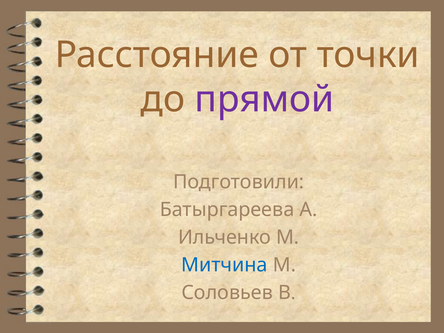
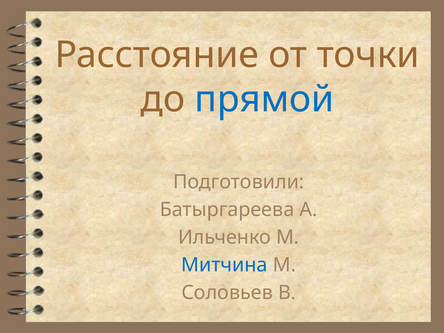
прямой colour: purple -> blue
